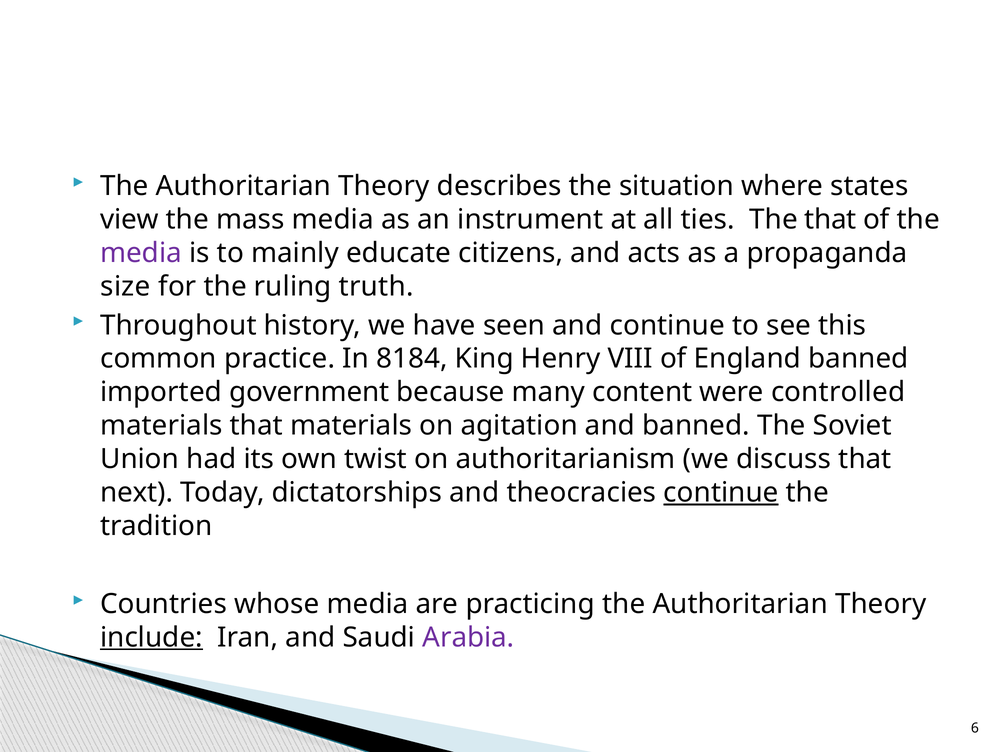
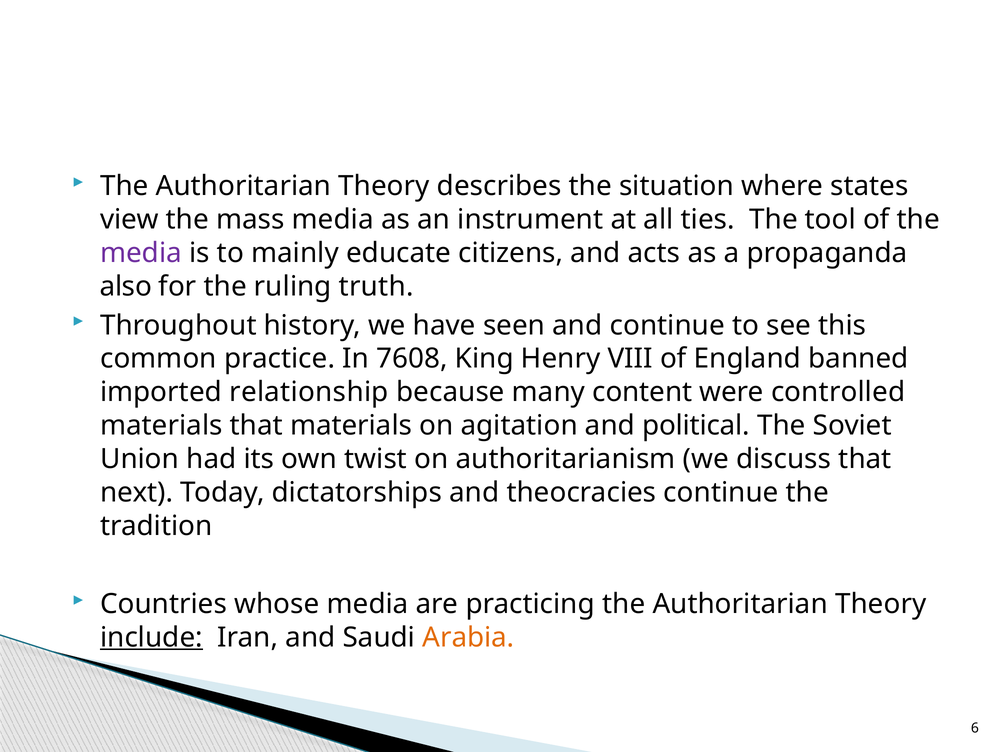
The that: that -> tool
size: size -> also
8184: 8184 -> 7608
government: government -> relationship
and banned: banned -> political
continue at (721, 493) underline: present -> none
Arabia colour: purple -> orange
